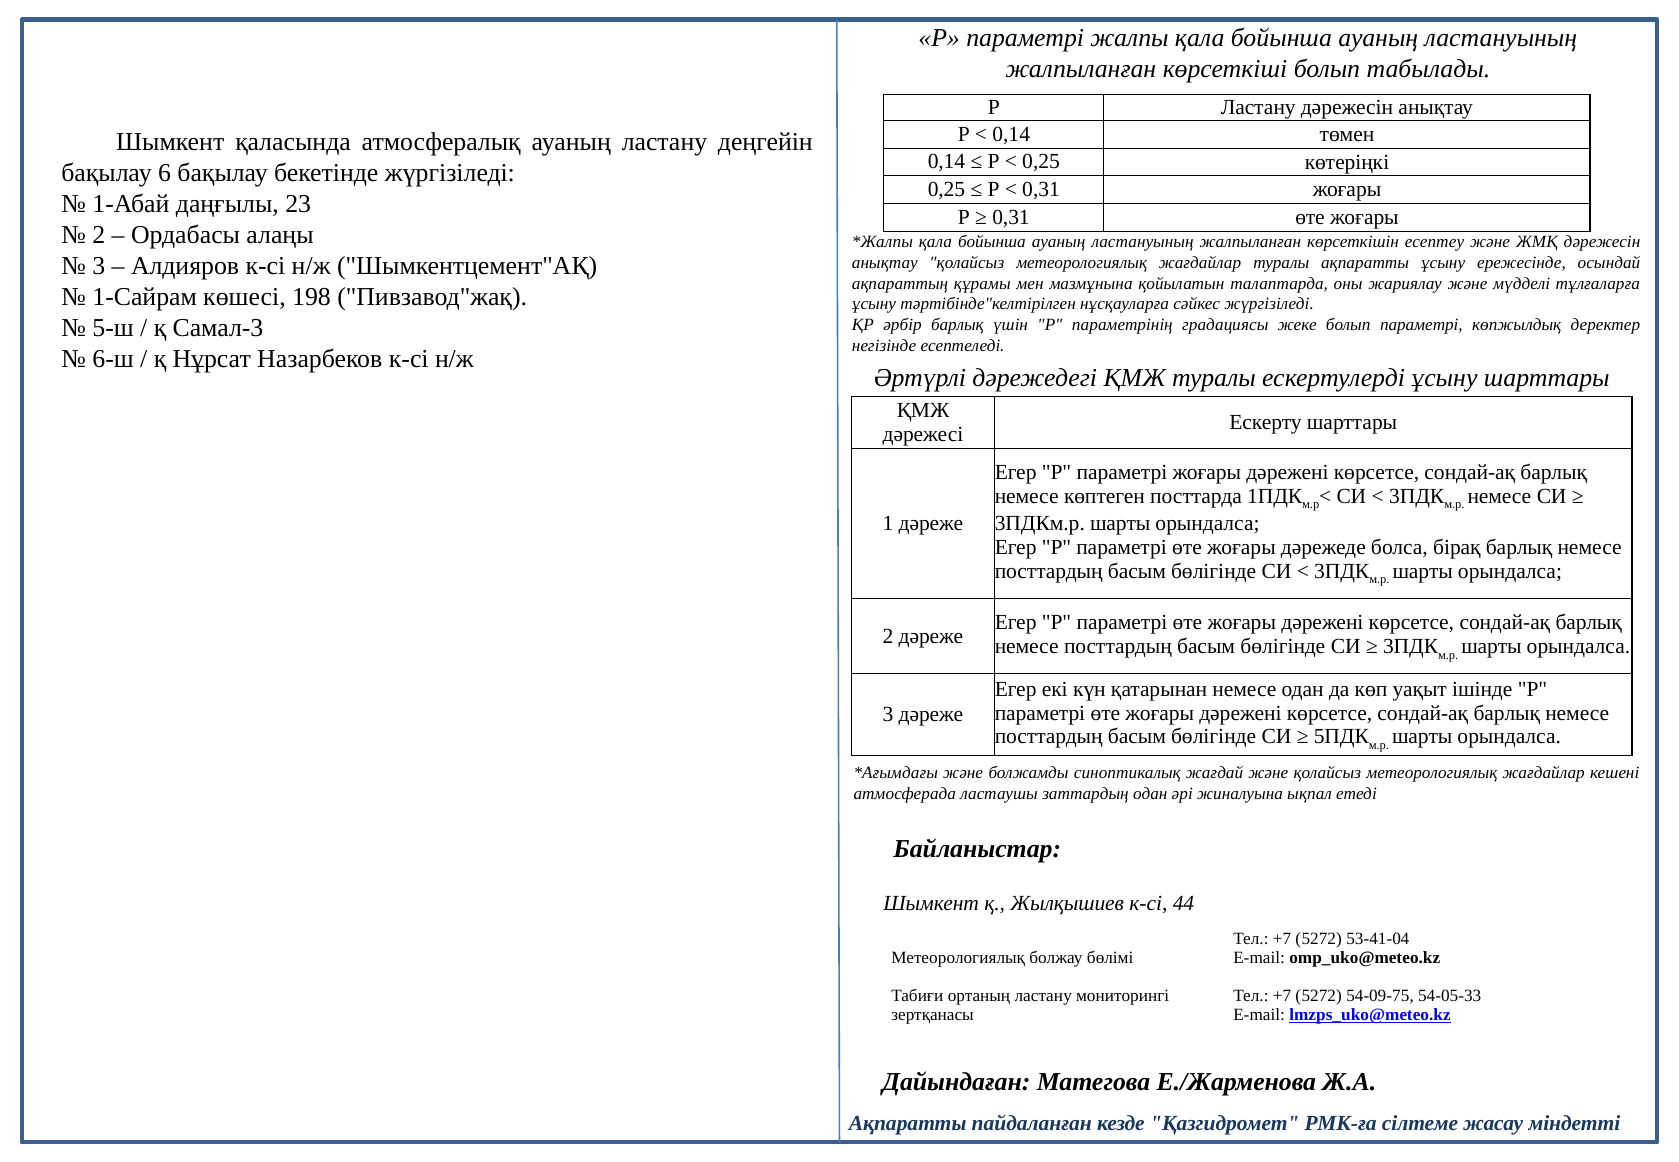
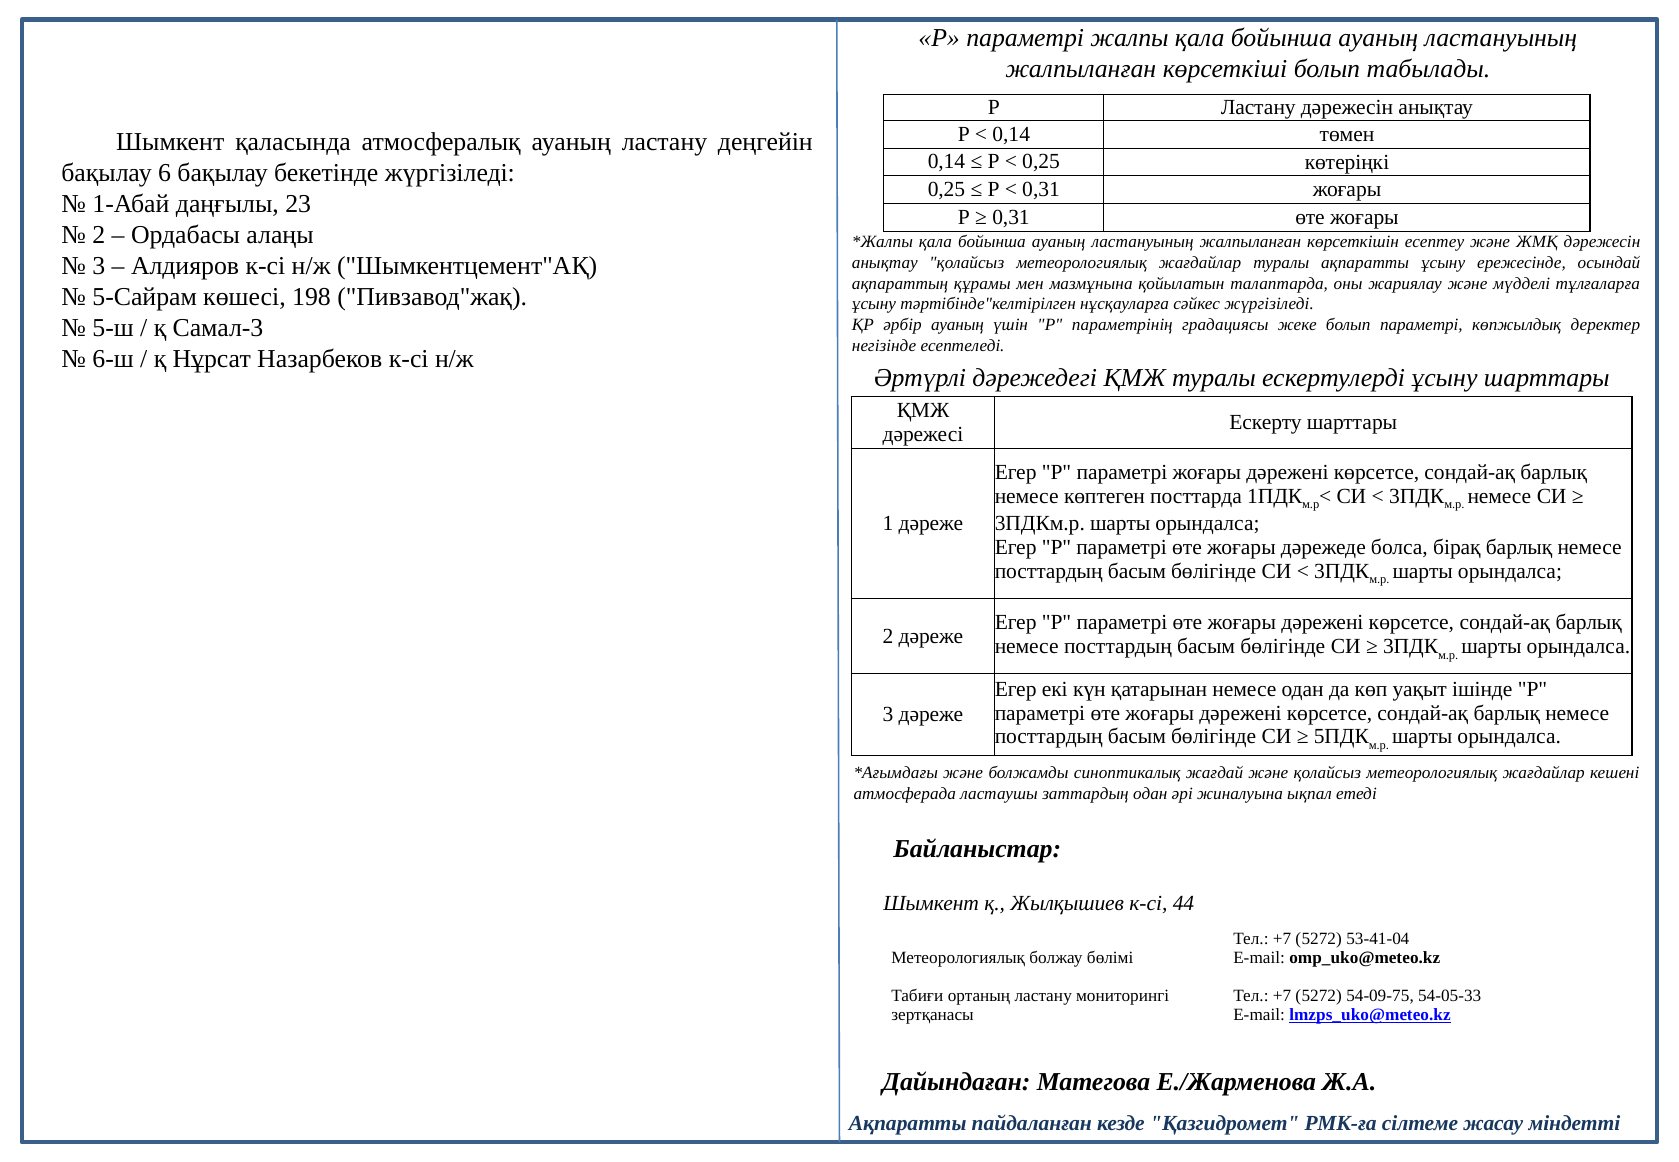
1-Сайрам: 1-Сайрам -> 5-Сайрам
әрбір барлық: барлық -> ауаның
